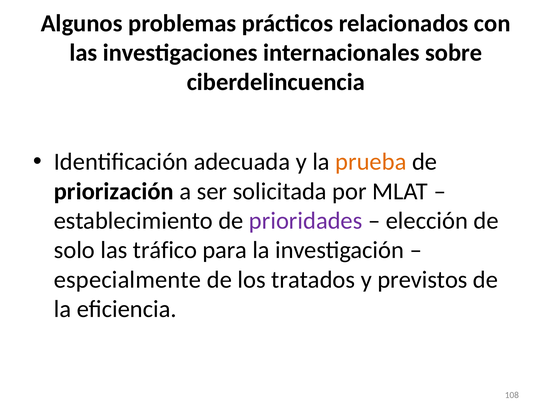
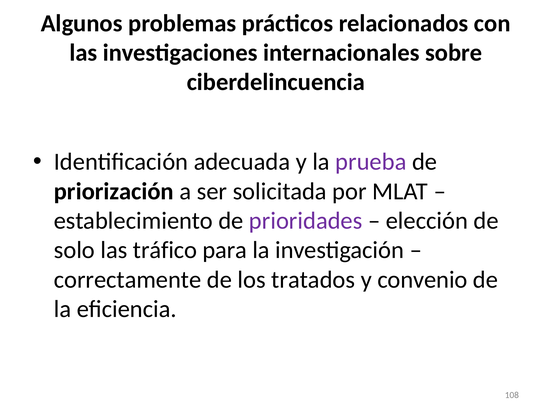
prueba colour: orange -> purple
especialmente: especialmente -> correctamente
previstos: previstos -> convenio
